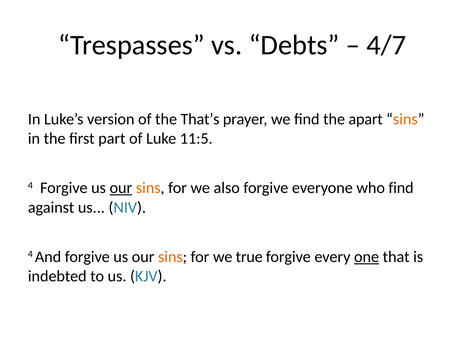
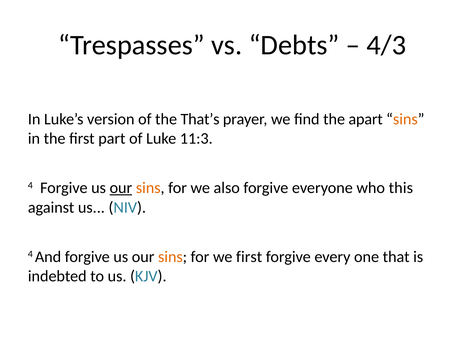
4/7: 4/7 -> 4/3
11:5: 11:5 -> 11:3
who find: find -> this
we true: true -> first
one underline: present -> none
